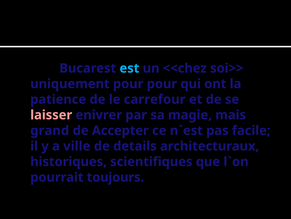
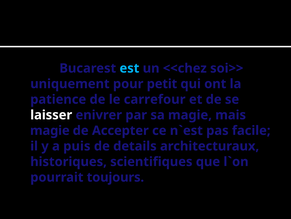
pour pour: pour -> petit
laisser colour: pink -> white
grand at (50, 130): grand -> magie
ville: ville -> puis
